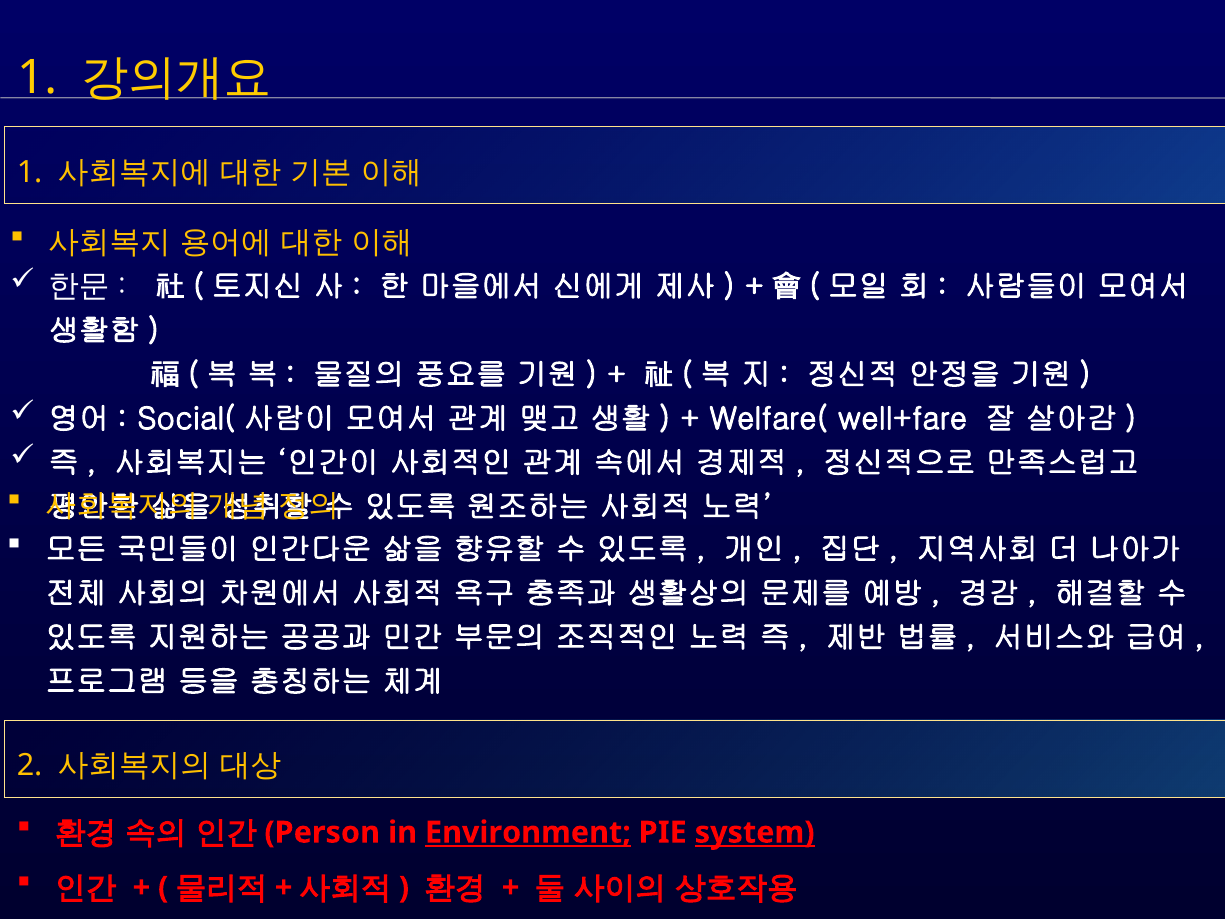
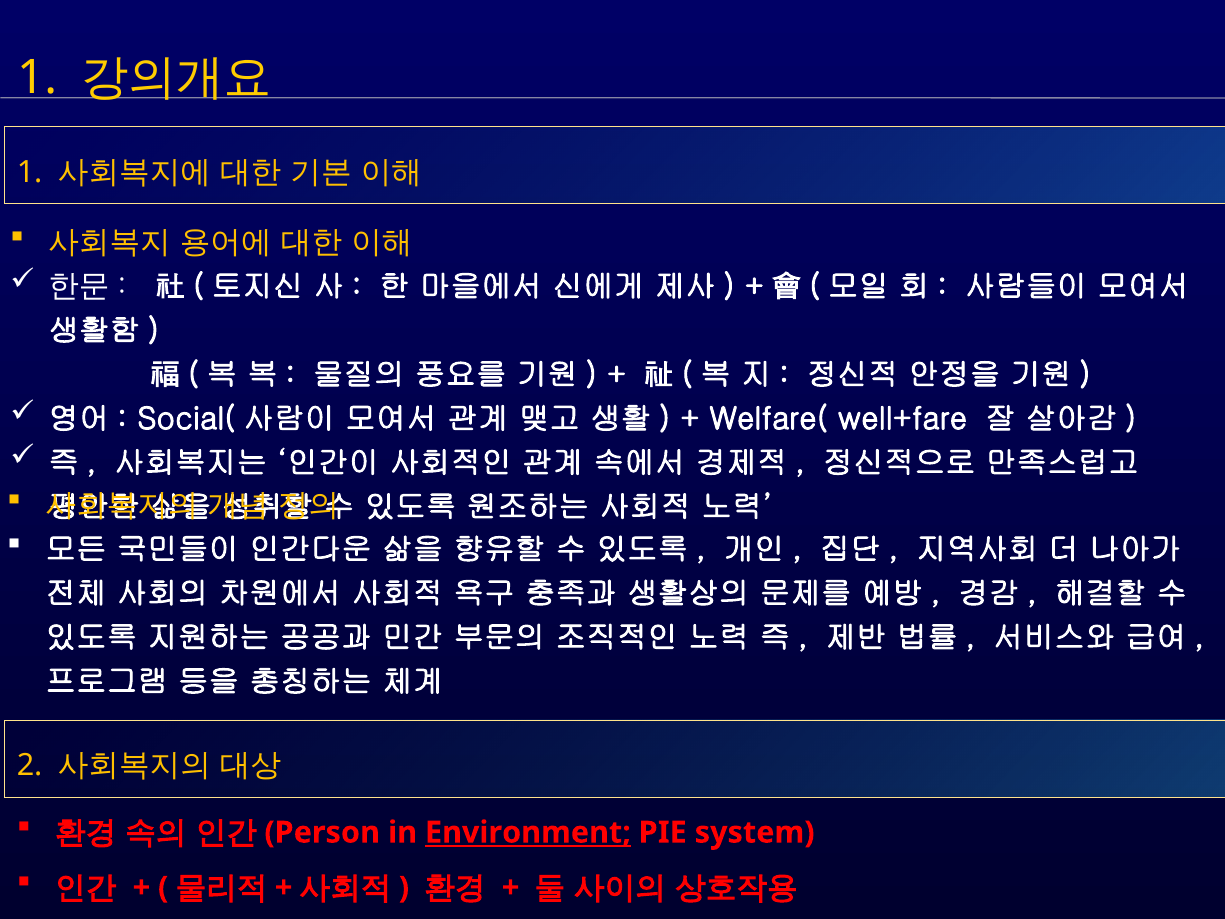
system underline: present -> none
